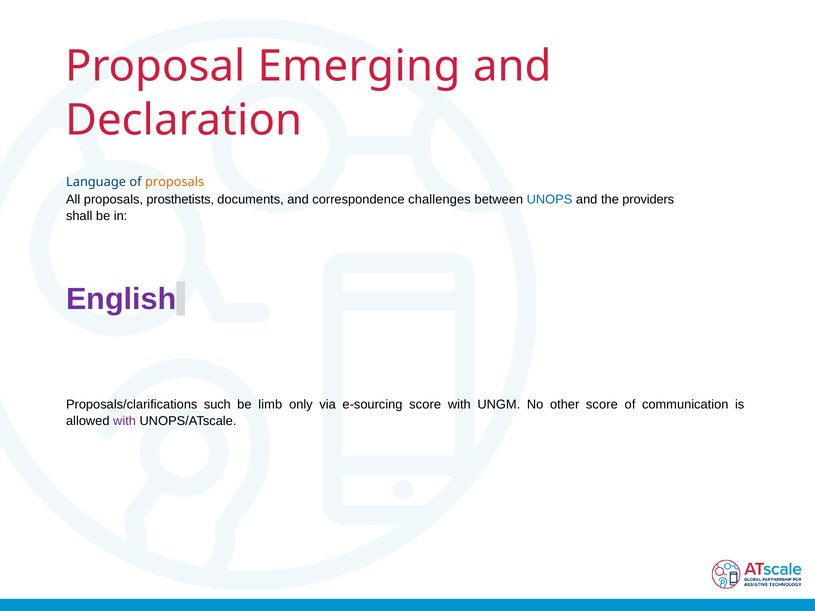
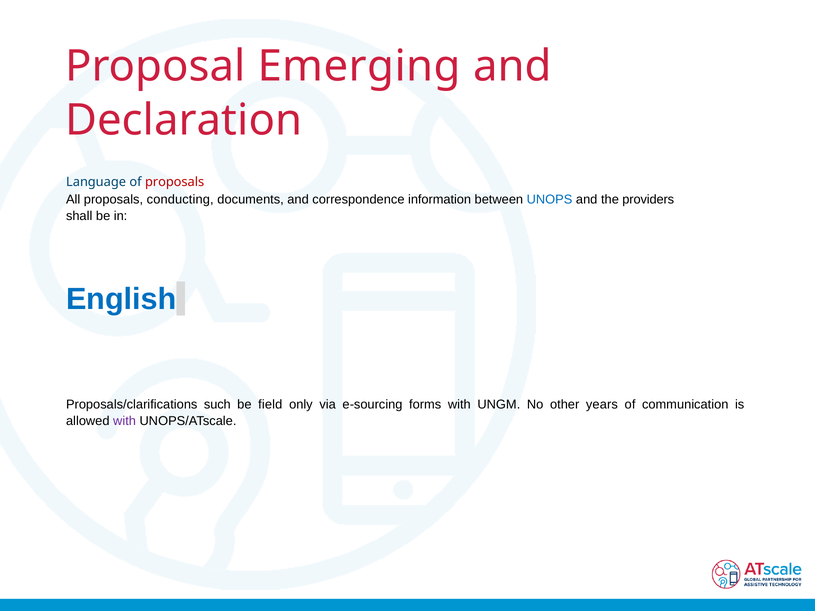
proposals at (175, 182) colour: orange -> red
prosthetists: prosthetists -> conducting
challenges: challenges -> information
English colour: purple -> blue
limb: limb -> field
e-sourcing score: score -> forms
other score: score -> years
